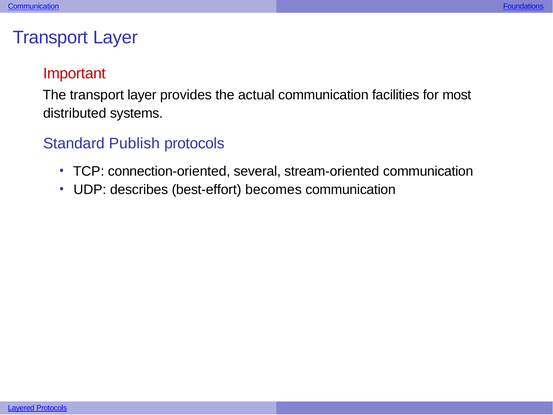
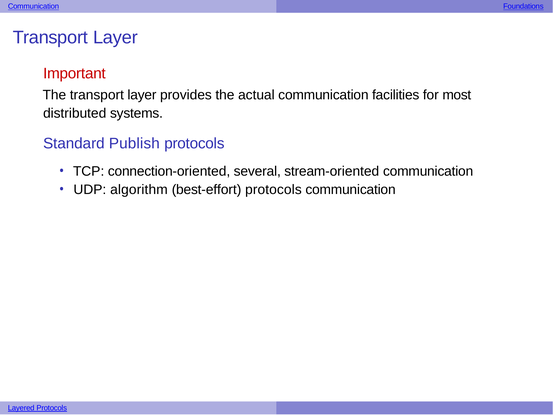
describes: describes -> algorithm
best-effort becomes: becomes -> protocols
